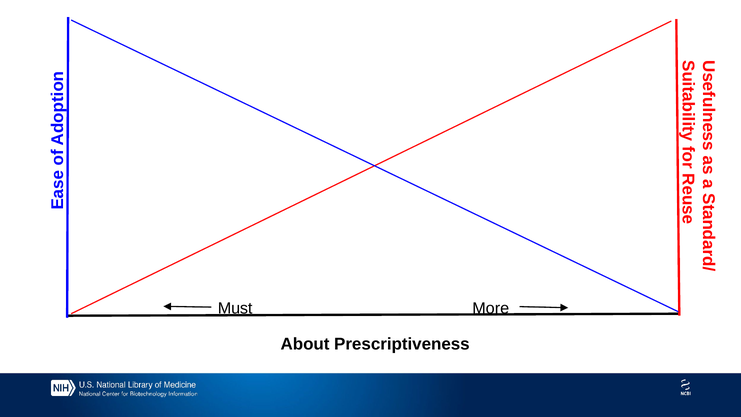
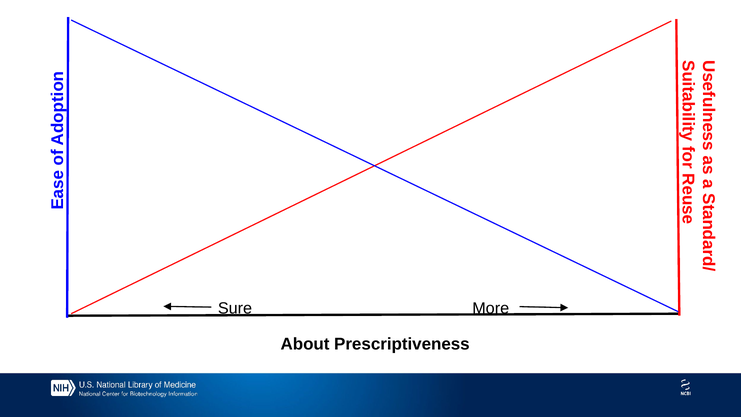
Must: Must -> Sure
